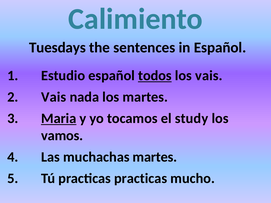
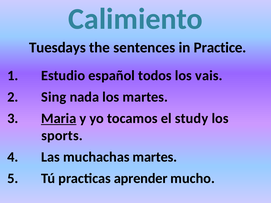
in Español: Español -> Practice
todos underline: present -> none
Vais at (54, 97): Vais -> Sing
vamos: vamos -> sports
practicas practicas: practicas -> aprender
